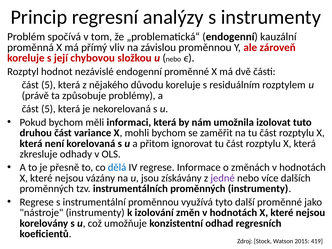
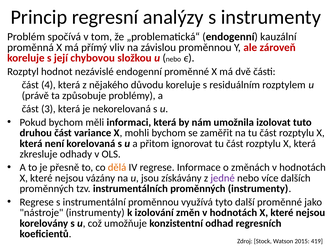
5 at (48, 85): 5 -> 4
5 at (48, 109): 5 -> 3
dělá colour: blue -> orange
